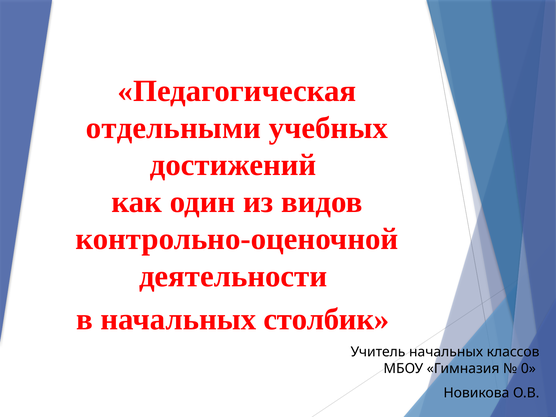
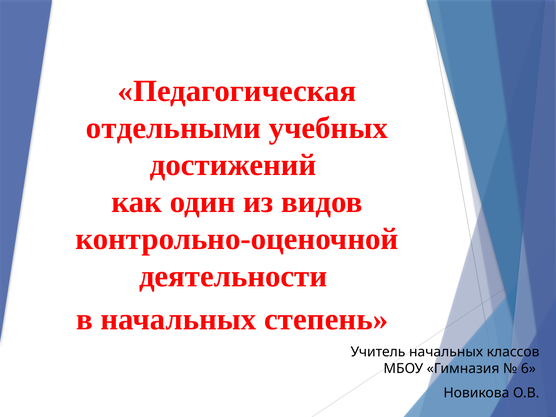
столбик: столбик -> степень
0: 0 -> 6
